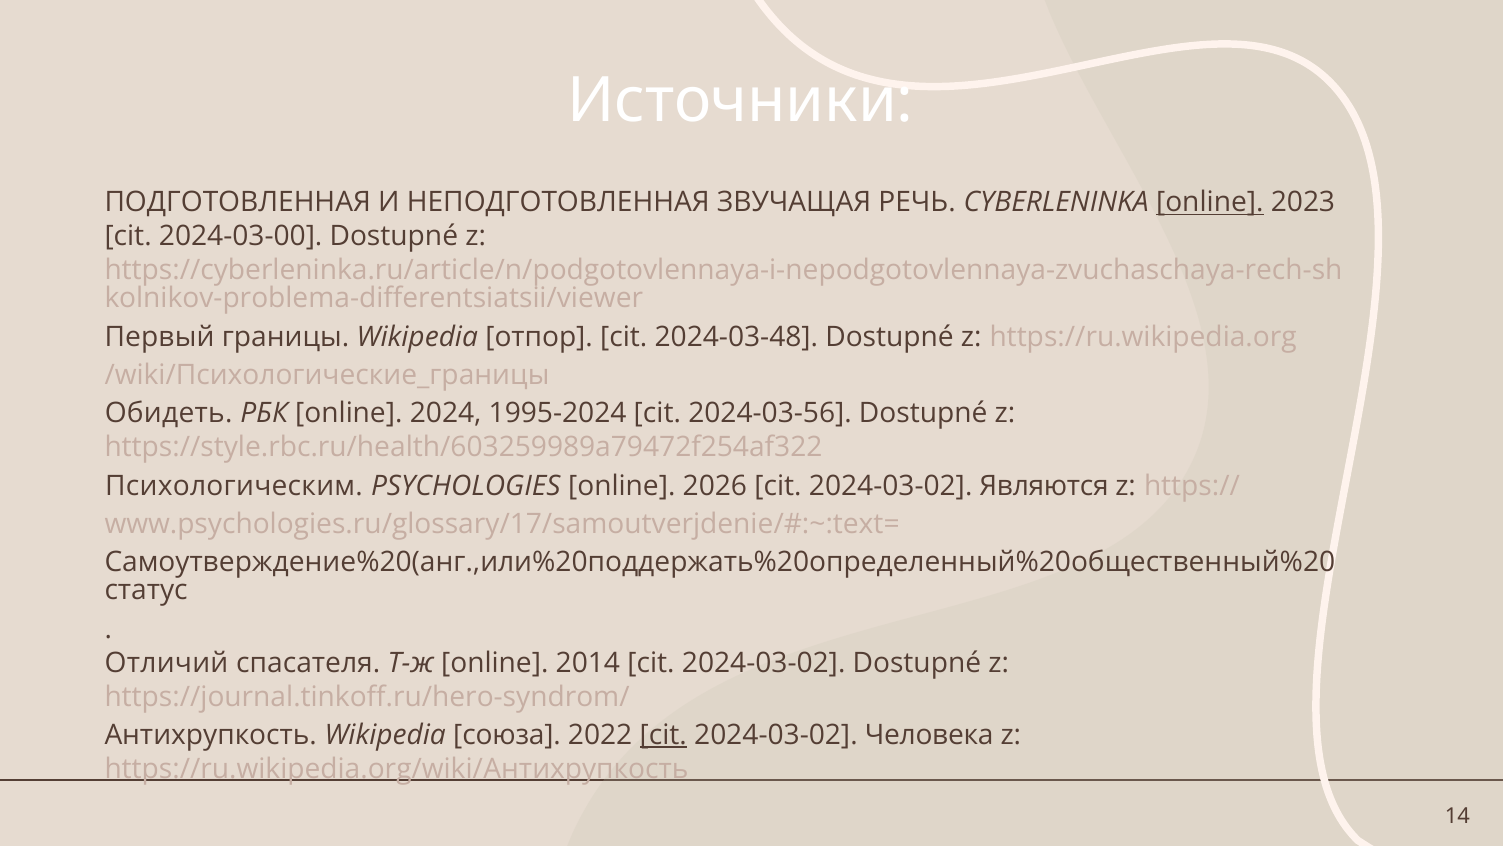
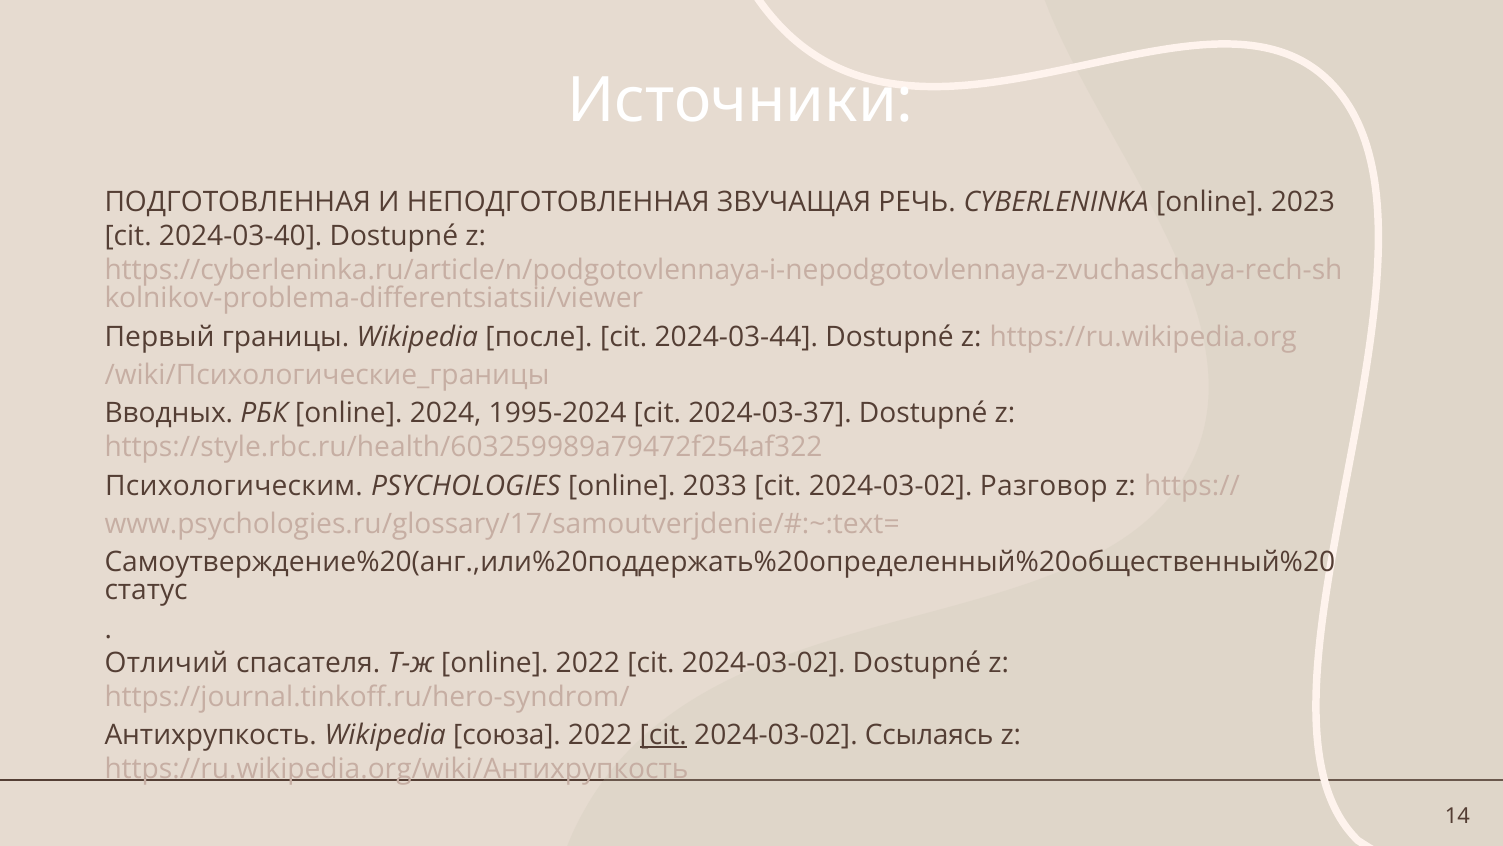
online at (1210, 202) underline: present -> none
2024-03-00: 2024-03-00 -> 2024-03-40
отпор: отпор -> после
2024-03-48: 2024-03-48 -> 2024-03-44
Обидеть: Обидеть -> Вводных
2024-03-56: 2024-03-56 -> 2024-03-37
2026: 2026 -> 2033
Являются: Являются -> Разговор
online 2014: 2014 -> 2022
Человека: Человека -> Ссылаясь
